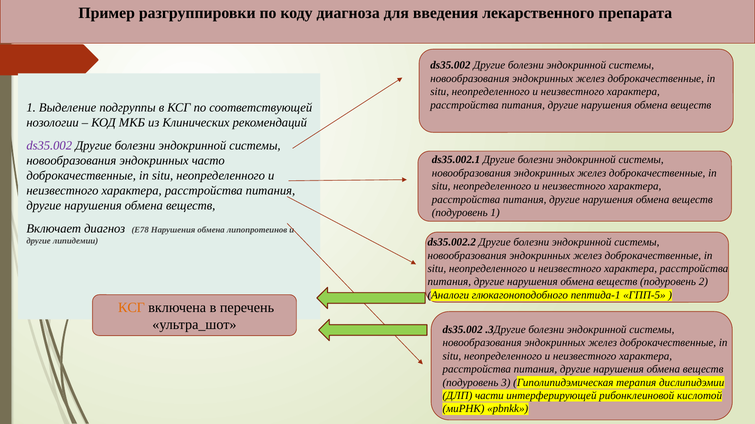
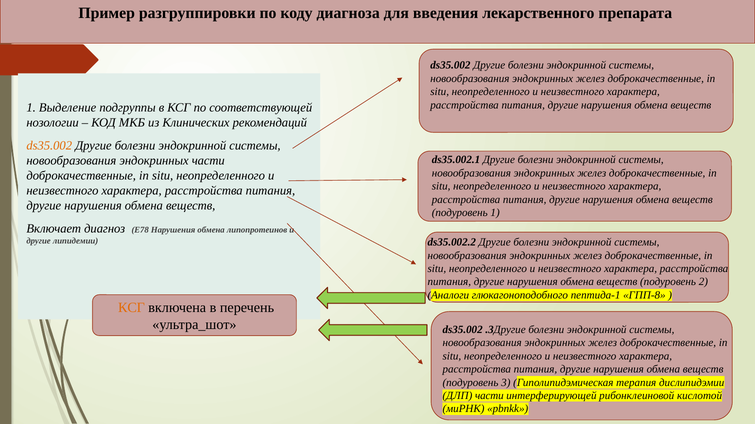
ds35.002 at (49, 146) colour: purple -> orange
эндокринных часто: часто -> части
ГПП-5: ГПП-5 -> ГПП-8
